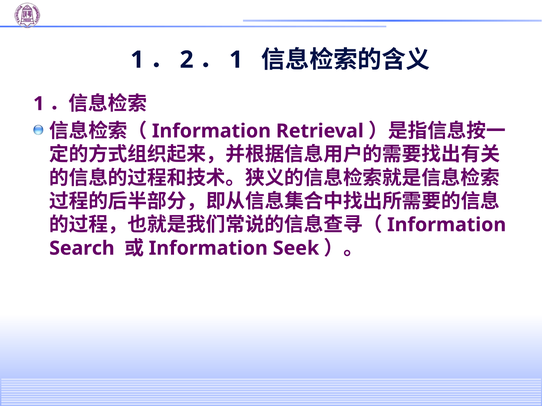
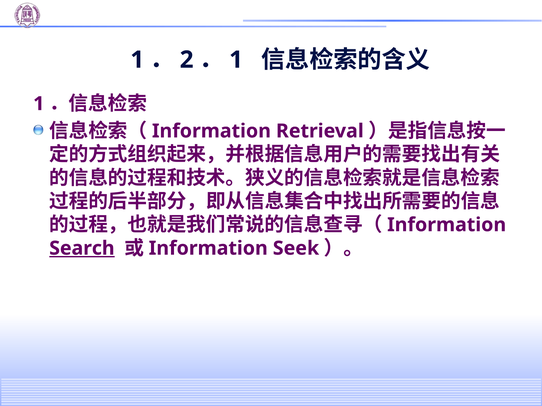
Search underline: none -> present
